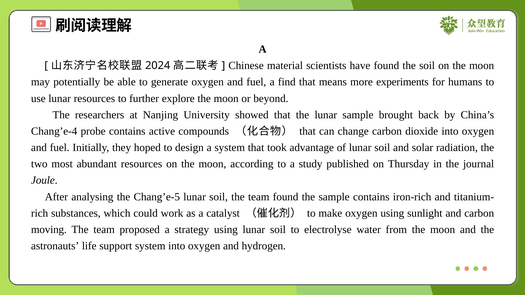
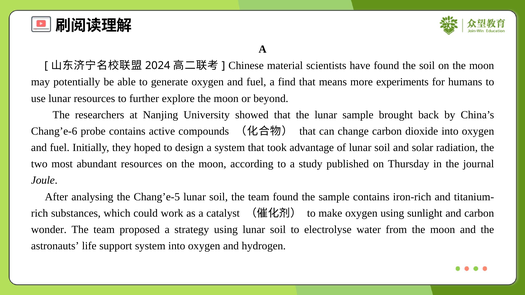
Chang’e-4: Chang’e-4 -> Chang’e-6
moving: moving -> wonder
